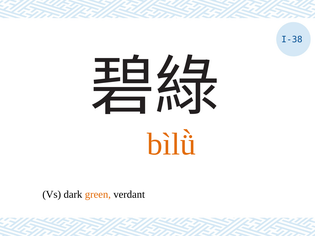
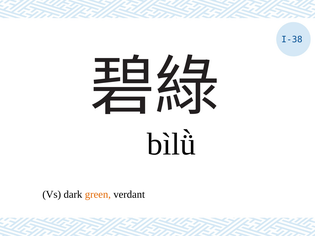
bìlǜ colour: orange -> black
